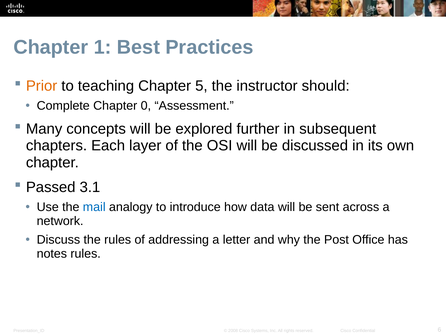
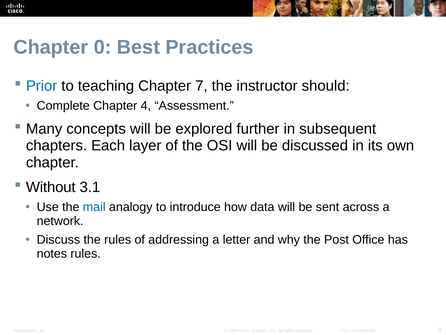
1: 1 -> 0
Prior colour: orange -> blue
5: 5 -> 7
0: 0 -> 4
Passed: Passed -> Without
